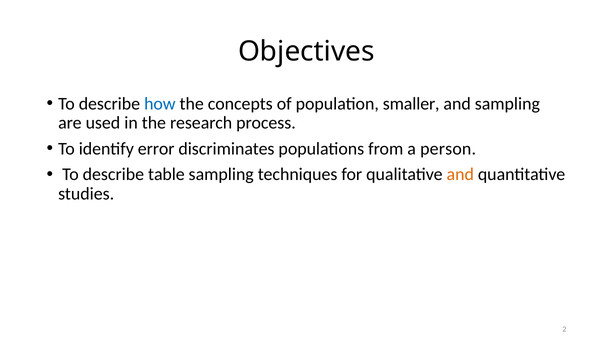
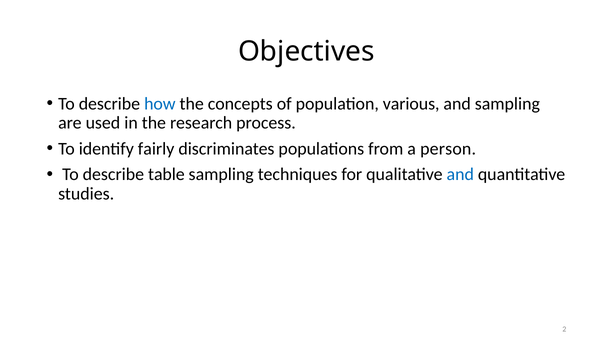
smaller: smaller -> various
error: error -> fairly
and at (460, 174) colour: orange -> blue
